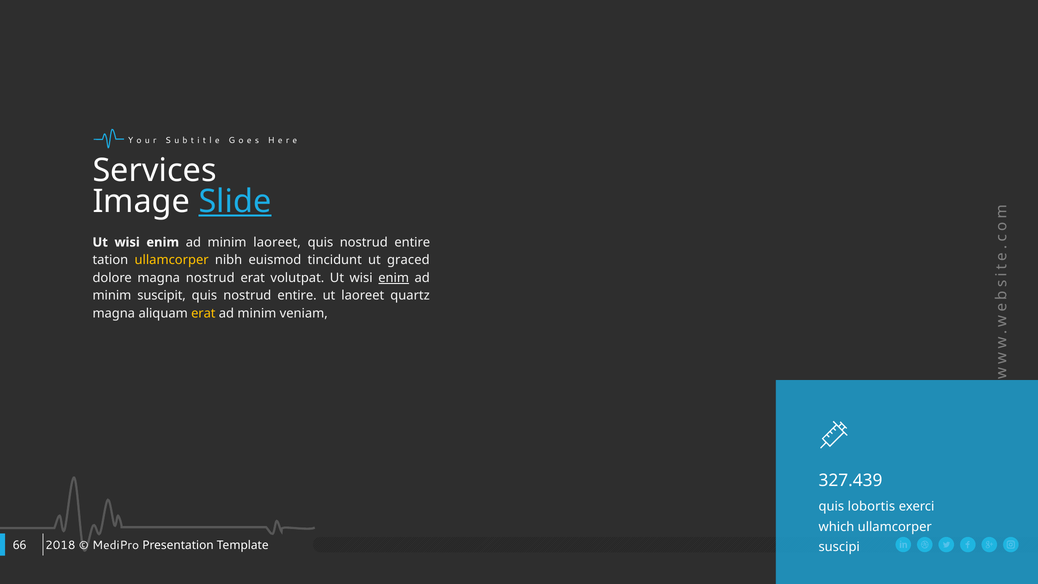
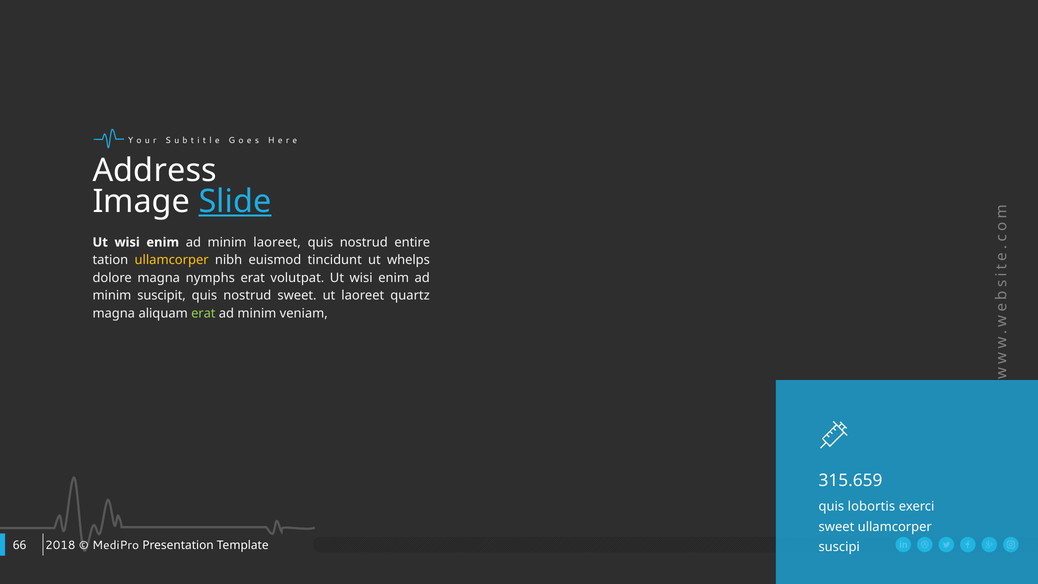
Services: Services -> Address
graced: graced -> whelps
magna nostrud: nostrud -> nymphs
enim at (394, 278) underline: present -> none
entire at (297, 296): entire -> sweet
erat at (203, 313) colour: yellow -> light green
327.439: 327.439 -> 315.659
which at (836, 527): which -> sweet
